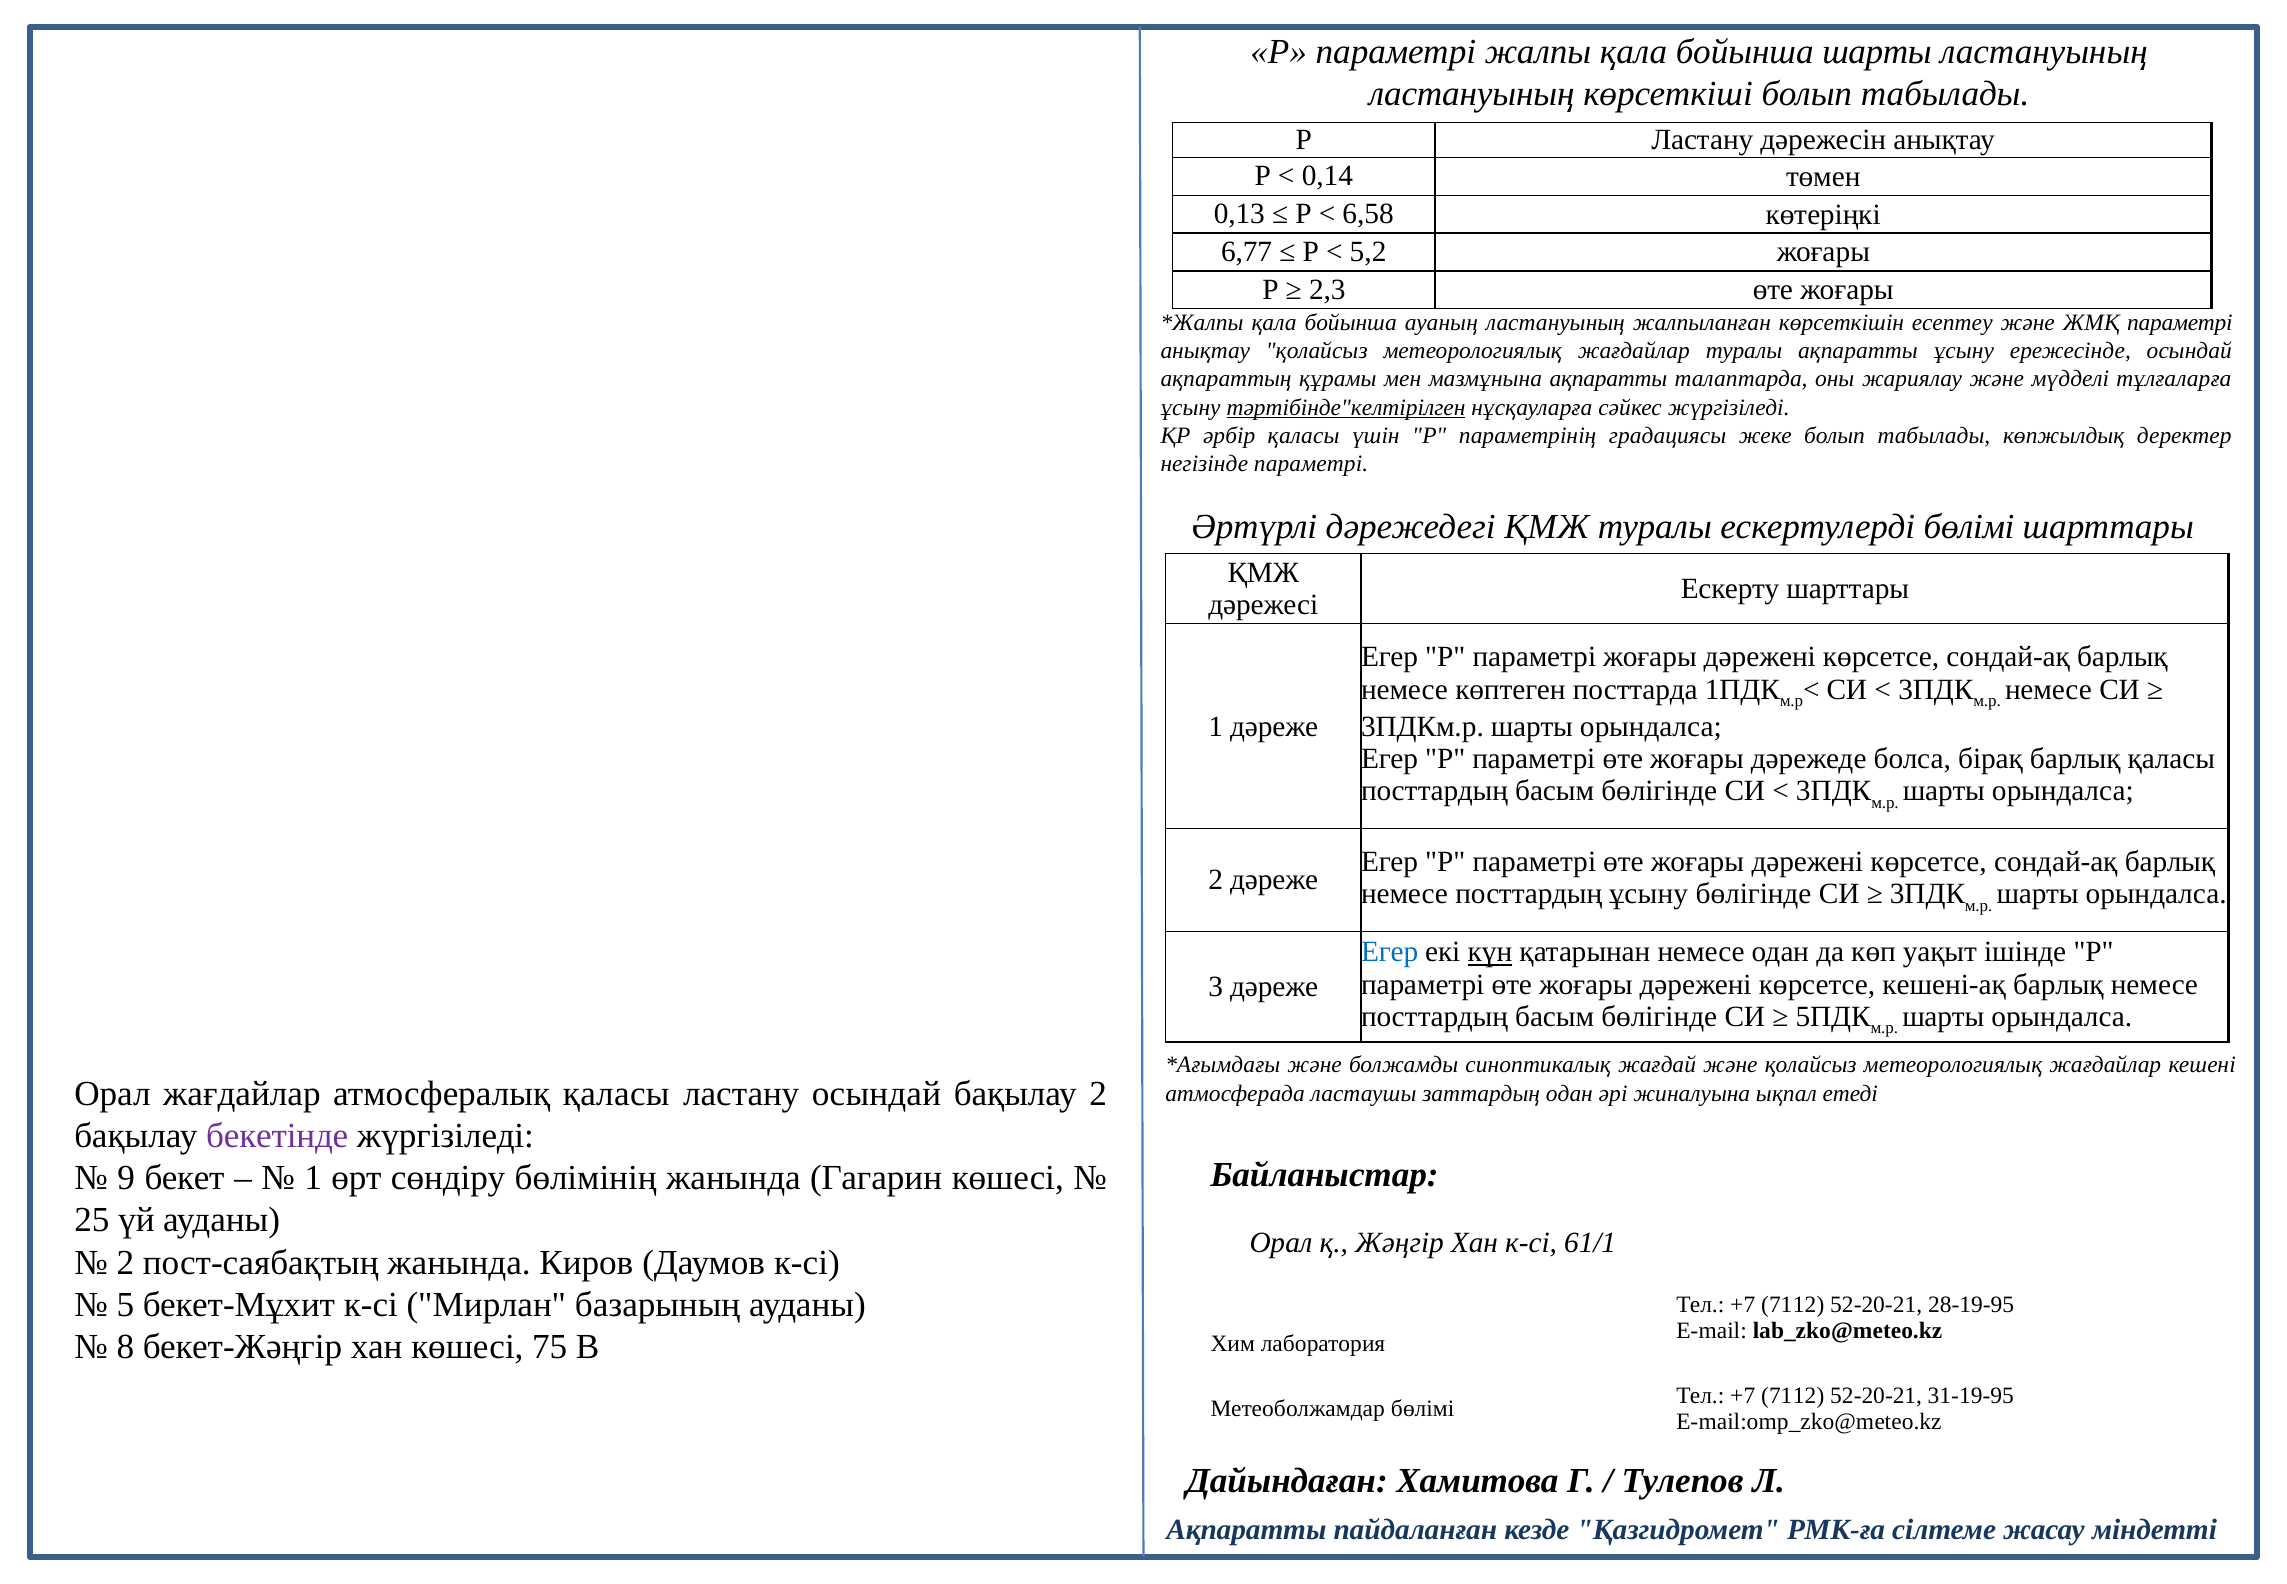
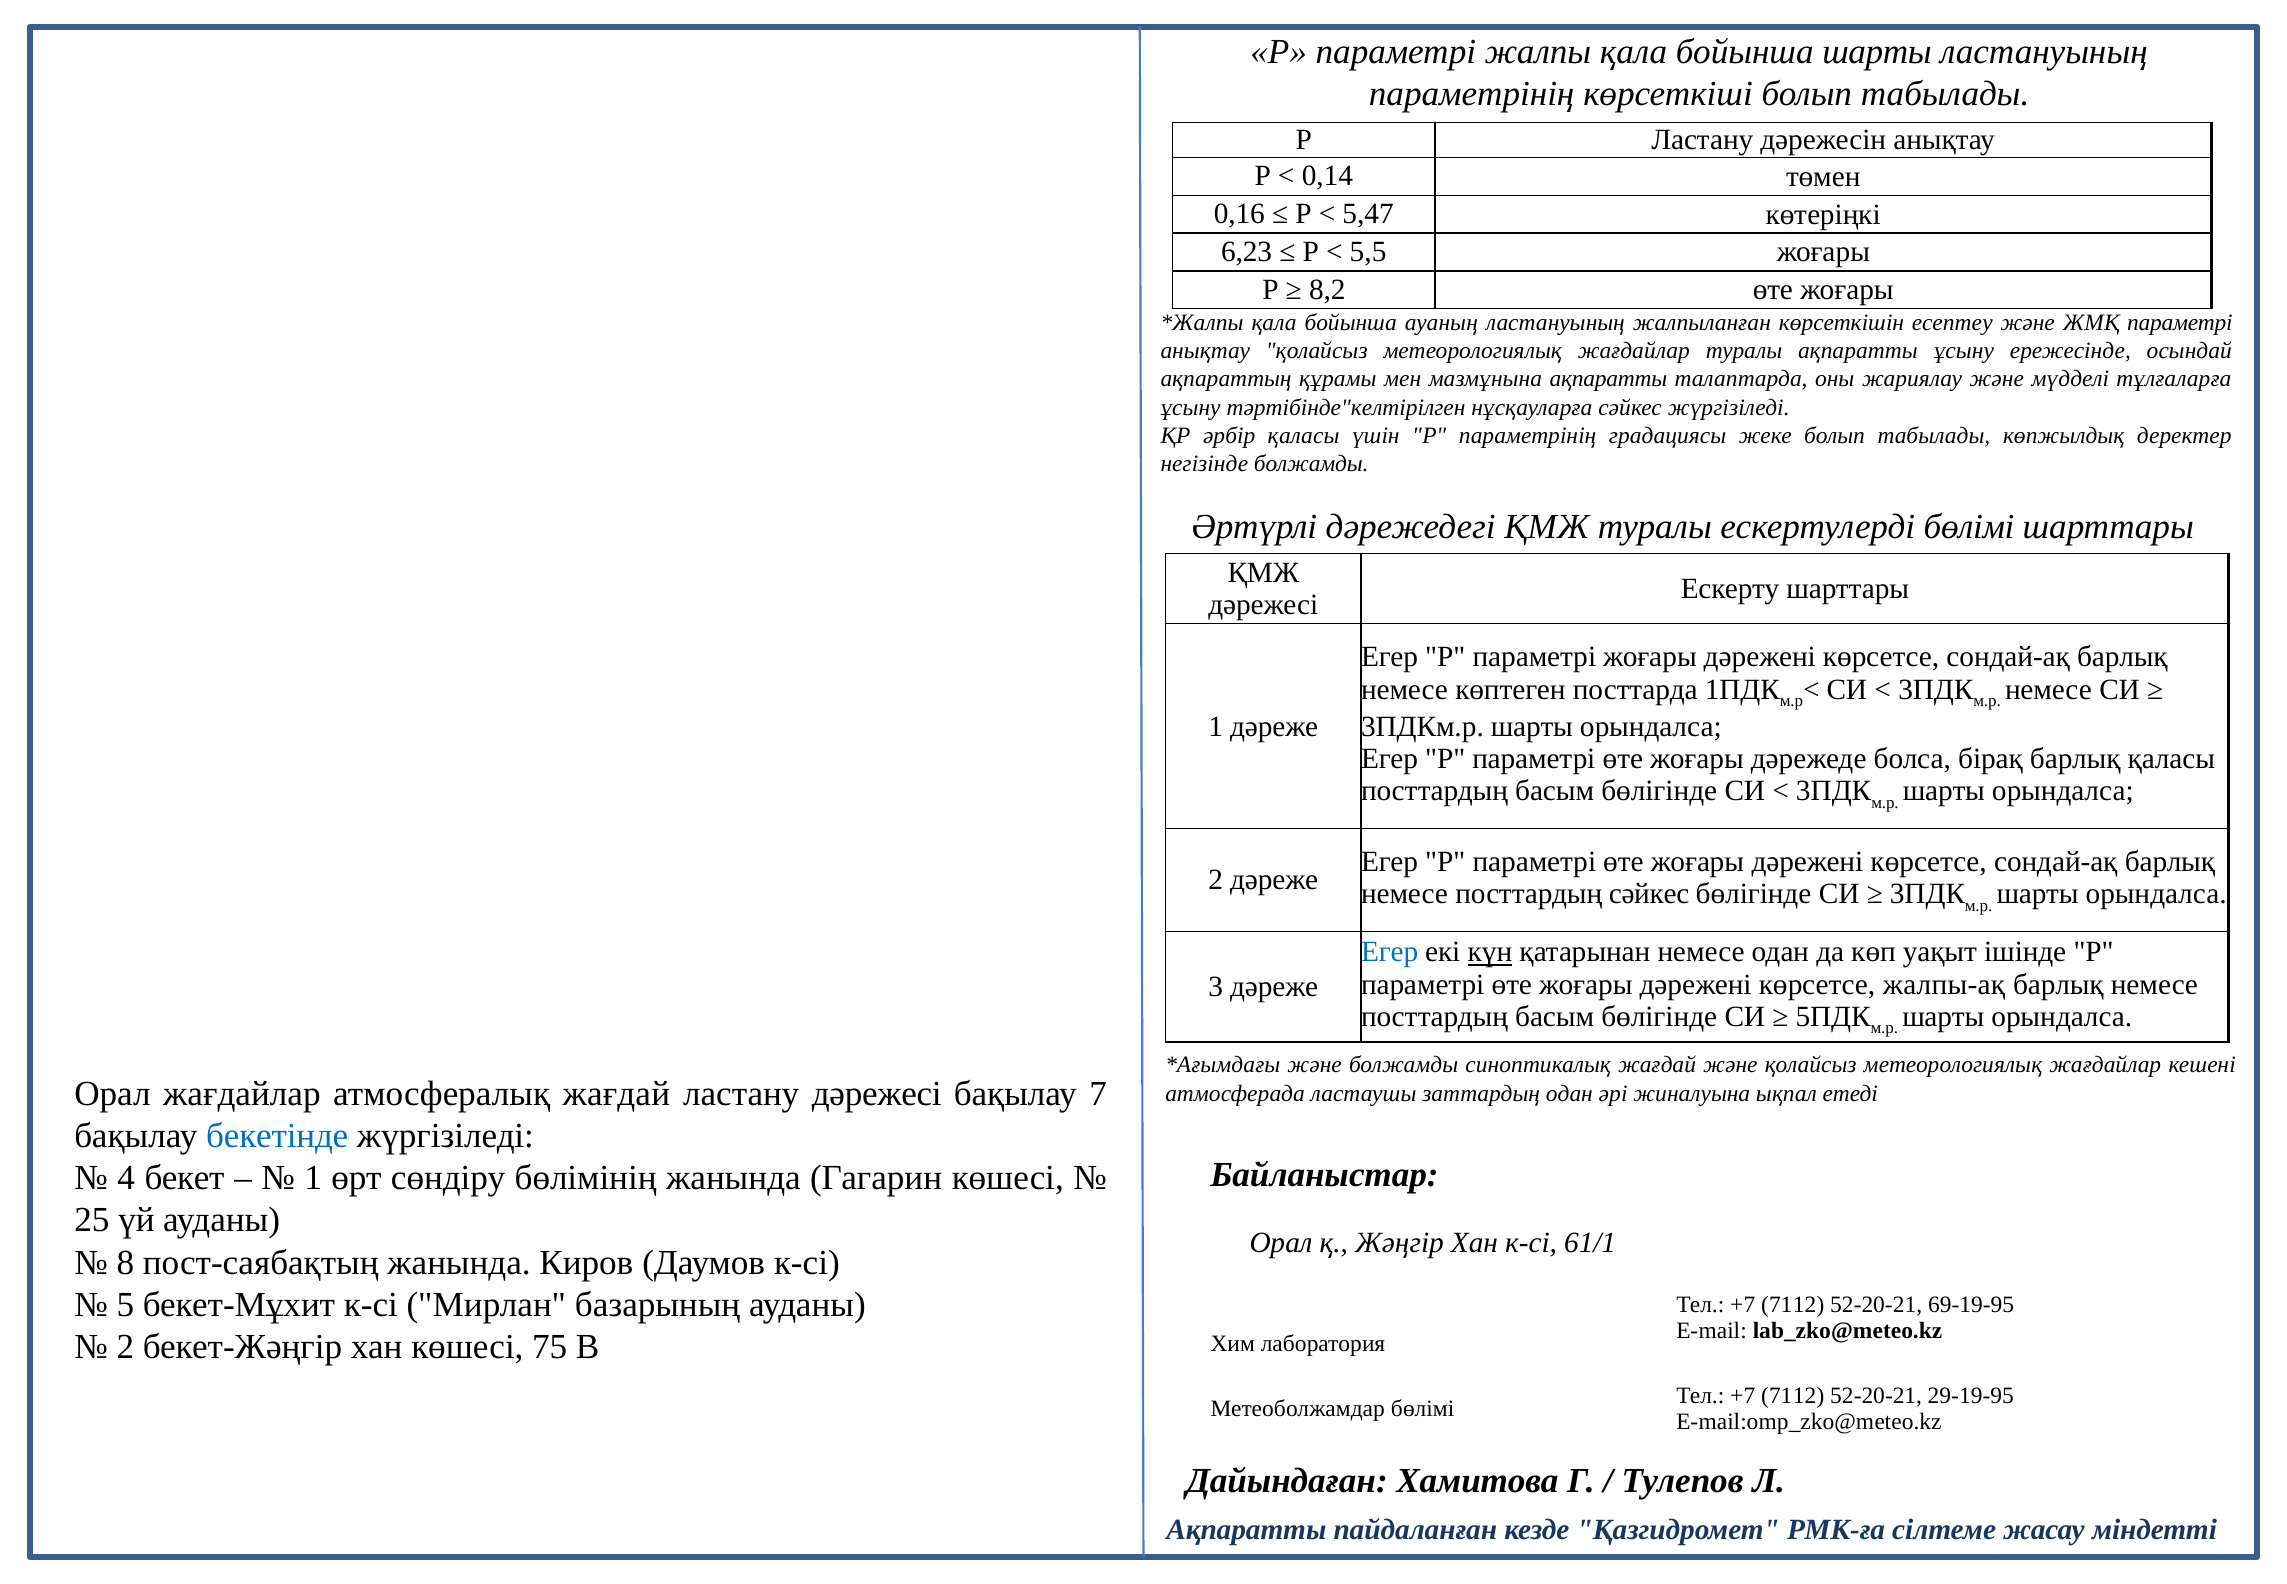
ластануының at (1472, 94): ластануының -> параметрінің
0,13: 0,13 -> 0,16
6,58: 6,58 -> 5,47
6,77: 6,77 -> 6,23
5,2: 5,2 -> 5,5
2,3: 2,3 -> 8,2
тәртібінде"келтірілген underline: present -> none
негізінде параметрі: параметрі -> болжамды
посттардың ұсыну: ұсыну -> сәйкес
кешені-ақ: кешені-ақ -> жалпы-ақ
атмосфералық қаласы: қаласы -> жағдай
ластану осындай: осындай -> дәрежесі
бақылау 2: 2 -> 7
бекетінде colour: purple -> blue
9: 9 -> 4
2 at (125, 1262): 2 -> 8
28-19-95: 28-19-95 -> 69-19-95
8 at (125, 1346): 8 -> 2
31-19-95: 31-19-95 -> 29-19-95
